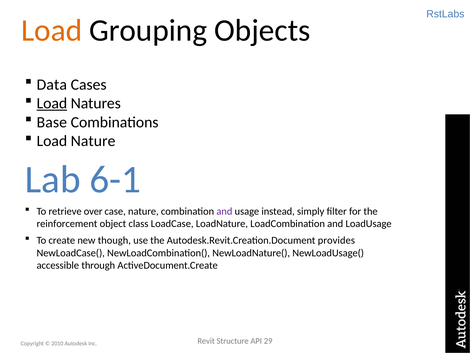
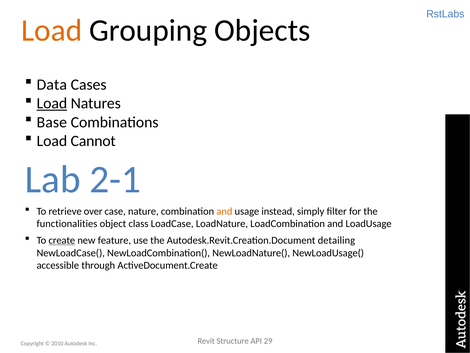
Load Nature: Nature -> Cannot
6-1: 6-1 -> 2-1
and at (224, 211) colour: purple -> orange
reinforcement: reinforcement -> functionalities
create underline: none -> present
though: though -> feature
provides: provides -> detailing
